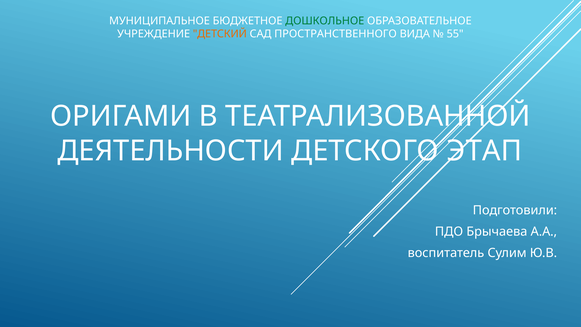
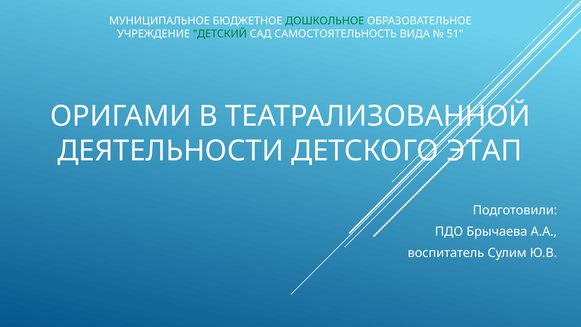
ДЕТСКИЙ colour: orange -> green
ПРОСТРАНСТВЕННОГО: ПРОСТРАНСТВЕННОГО -> САМОСТОЯТЕЛЬНОСТЬ
55: 55 -> 51
